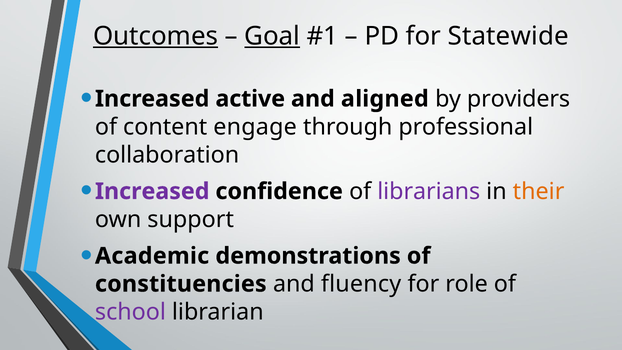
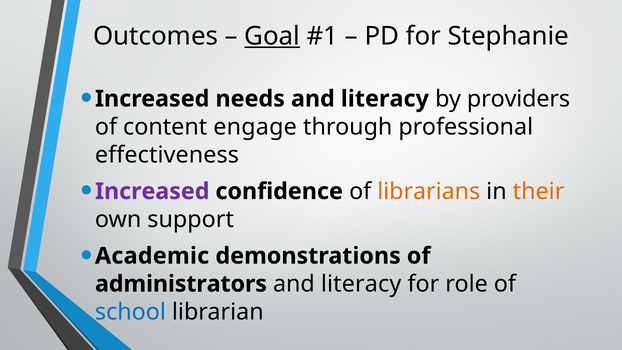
Outcomes underline: present -> none
Statewide: Statewide -> Stephanie
active: active -> needs
aligned at (385, 99): aligned -> literacy
collaboration: collaboration -> effectiveness
librarians colour: purple -> orange
constituencies: constituencies -> administrators
fluency at (361, 284): fluency -> literacy
school colour: purple -> blue
